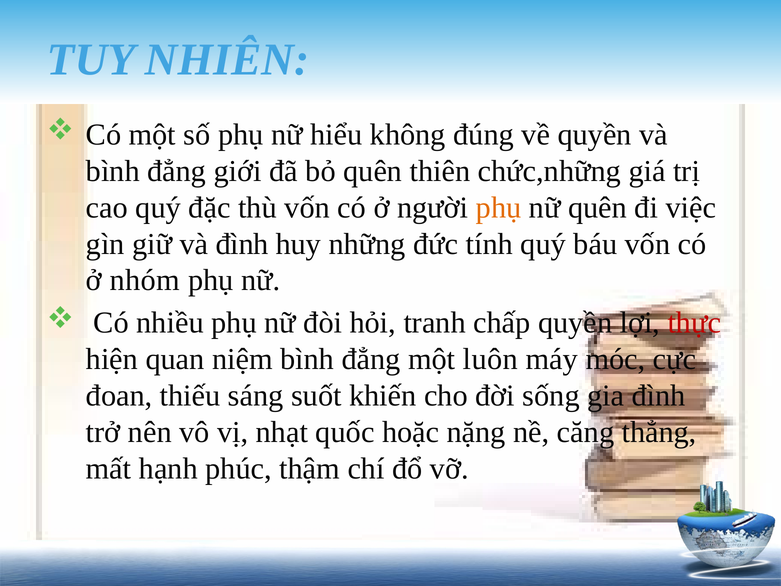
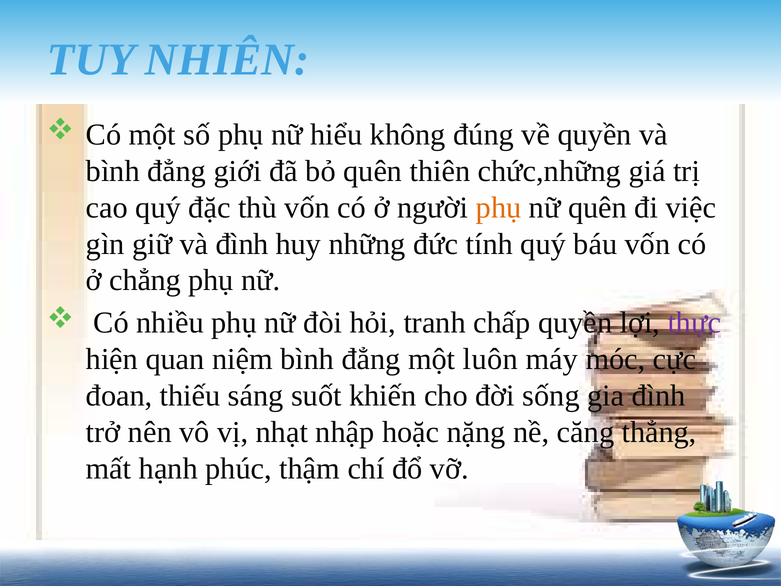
nhóm: nhóm -> chẳng
thực colour: red -> purple
quốc: quốc -> nhập
